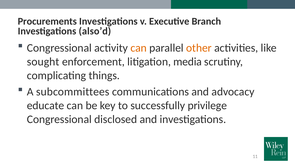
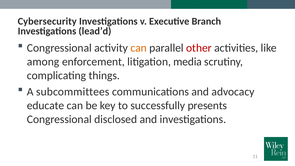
Procurements: Procurements -> Cybersecurity
also’d: also’d -> lead’d
other colour: orange -> red
sought: sought -> among
privilege: privilege -> presents
